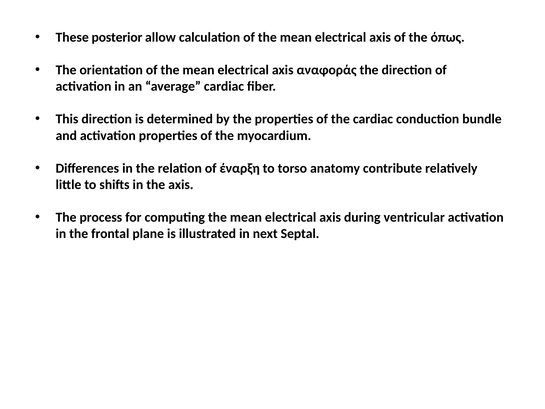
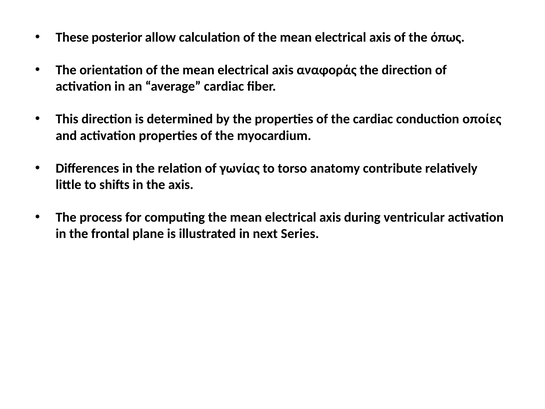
bundle: bundle -> οποίες
έναρξη: έναρξη -> γωνίας
Septal: Septal -> Series
